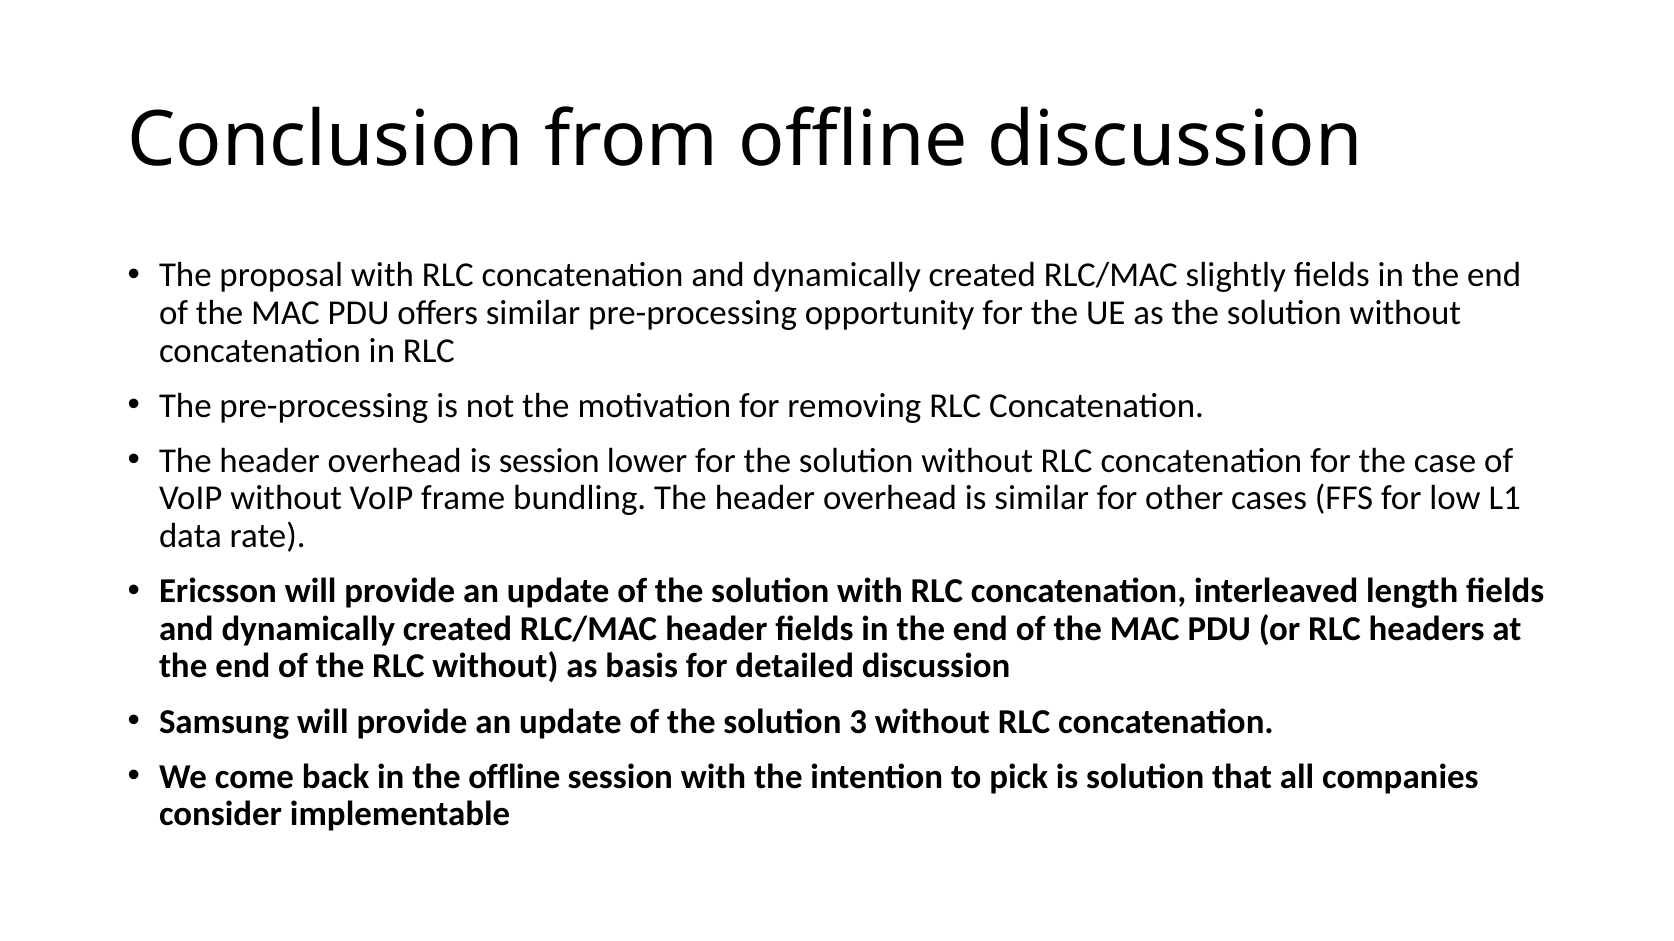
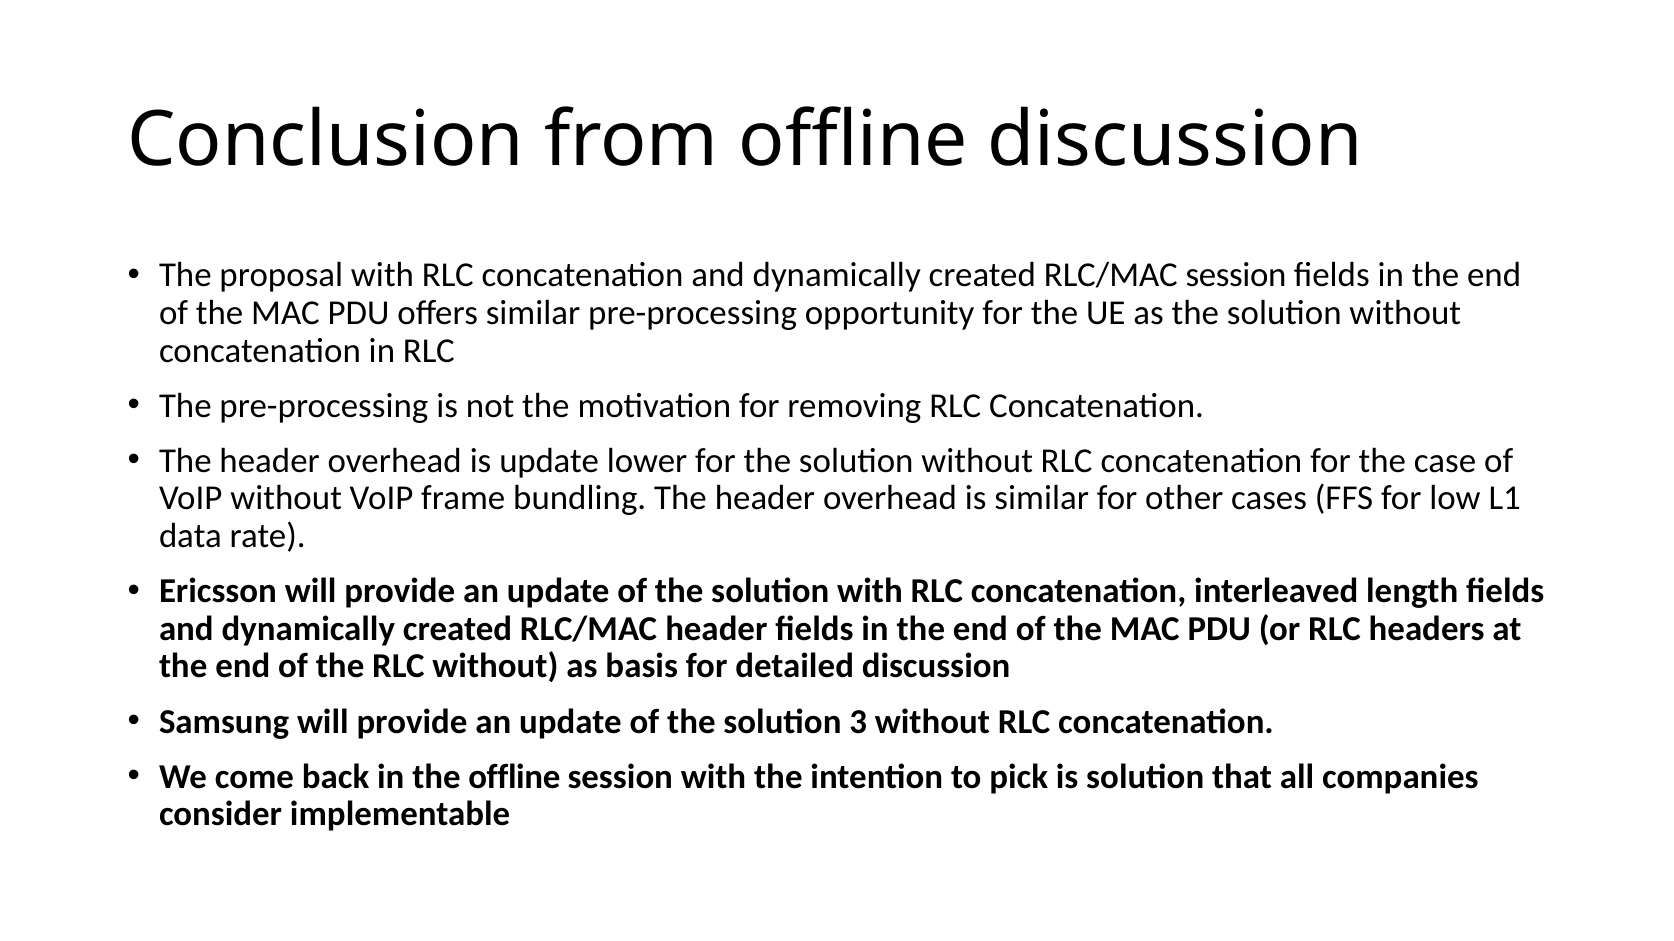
RLC/MAC slightly: slightly -> session
is session: session -> update
